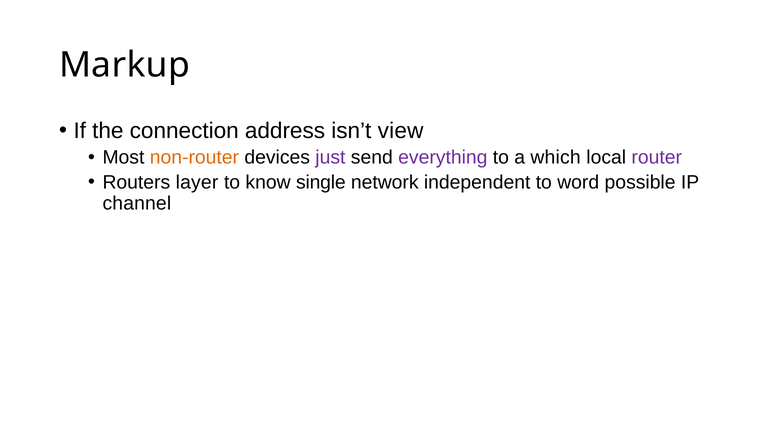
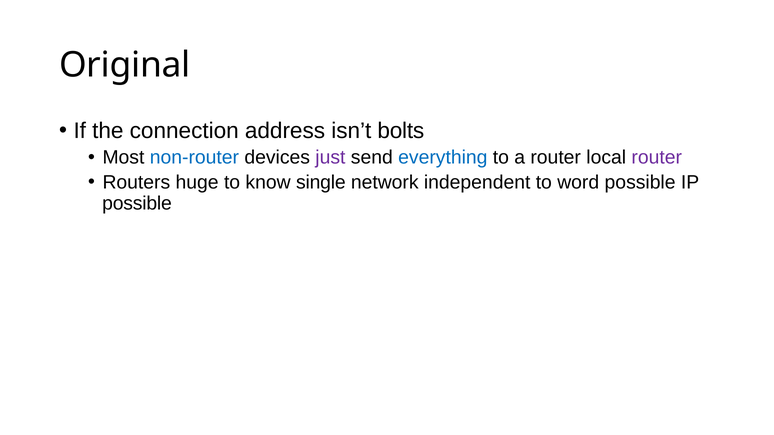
Markup: Markup -> Original
view: view -> bolts
non-router colour: orange -> blue
everything colour: purple -> blue
a which: which -> router
layer: layer -> huge
channel at (137, 203): channel -> possible
